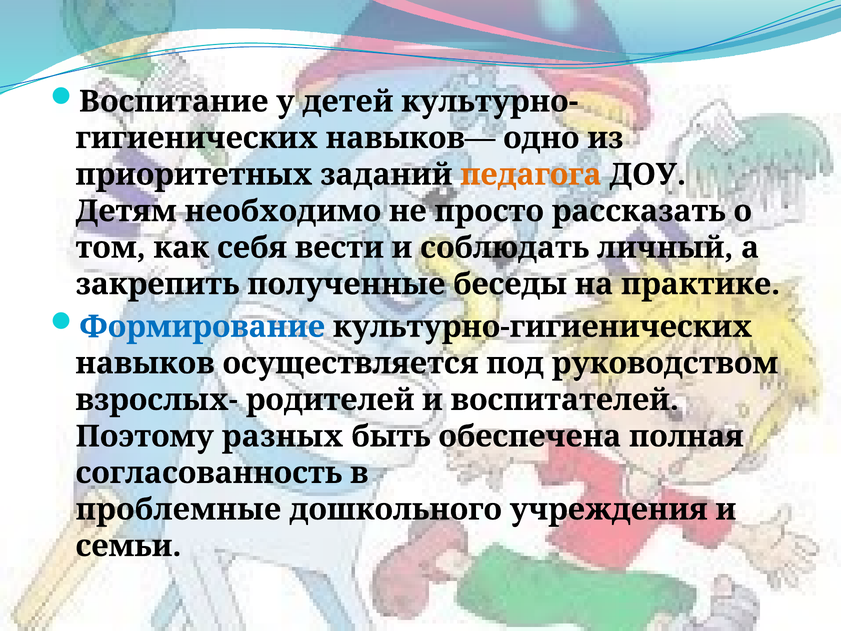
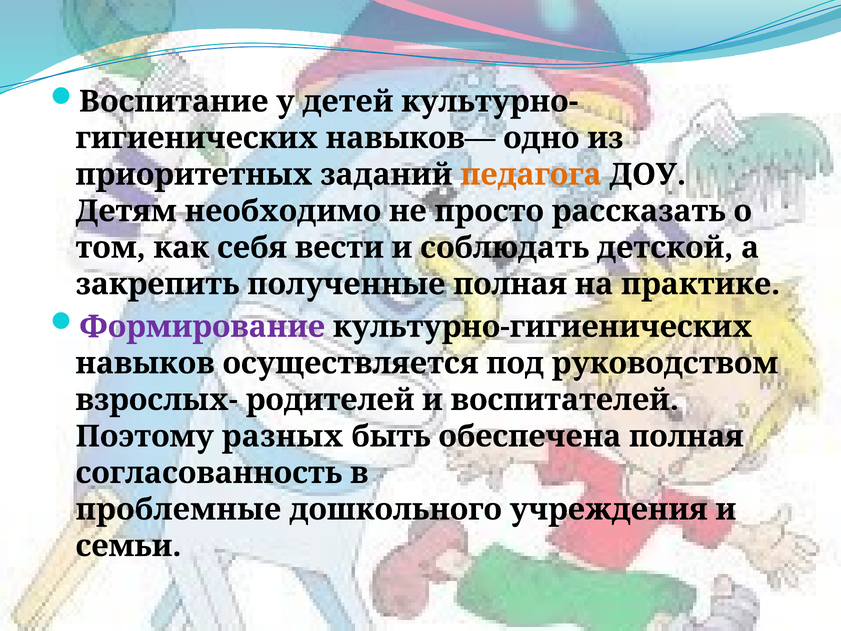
личный: личный -> детской
полученные беседы: беседы -> полная
Формирование colour: blue -> purple
